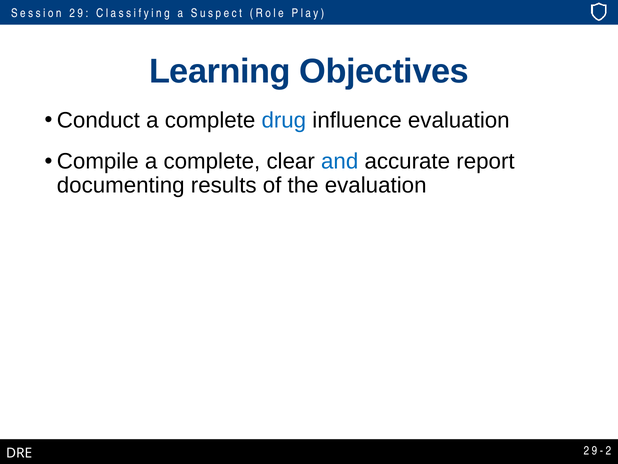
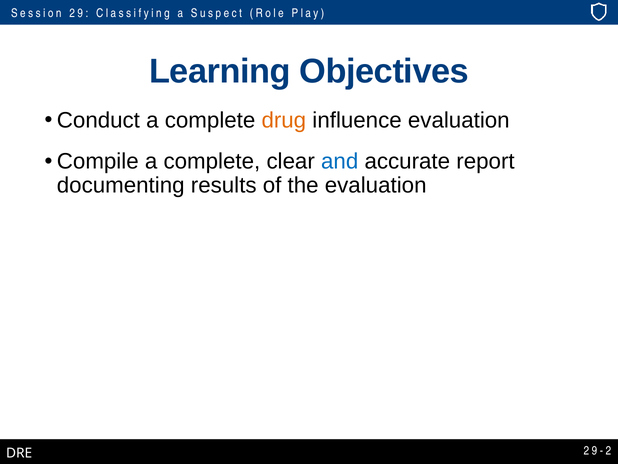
drug colour: blue -> orange
